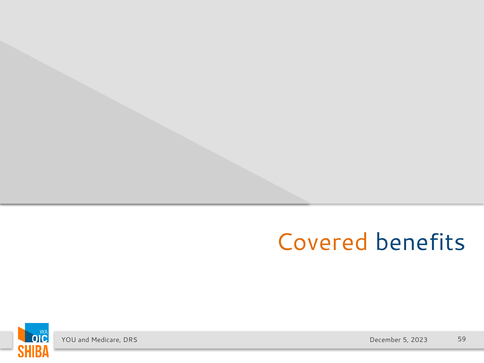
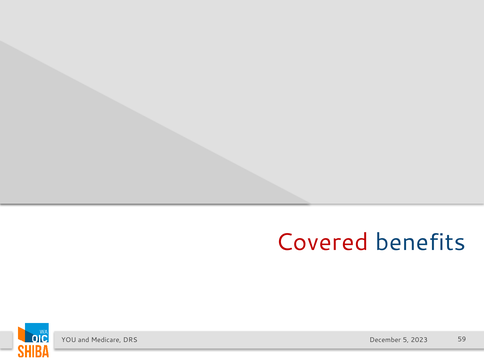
Covered colour: orange -> red
